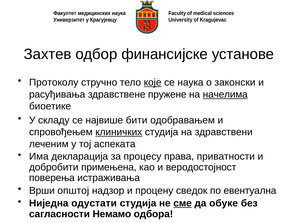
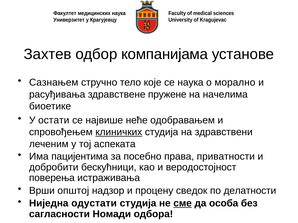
финансијске: финансијске -> компанијама
Протоколу: Протоколу -> Сазнањем
које underline: present -> none
законски: законски -> морално
начелима underline: present -> none
складу: складу -> остати
бити: бити -> неће
декларација: декларација -> пацијентима
процесу: процесу -> посебно
примењена: примењена -> бескућници
евентуална: евентуална -> делатности
обуке: обуке -> особа
Немамо: Немамо -> Номади
